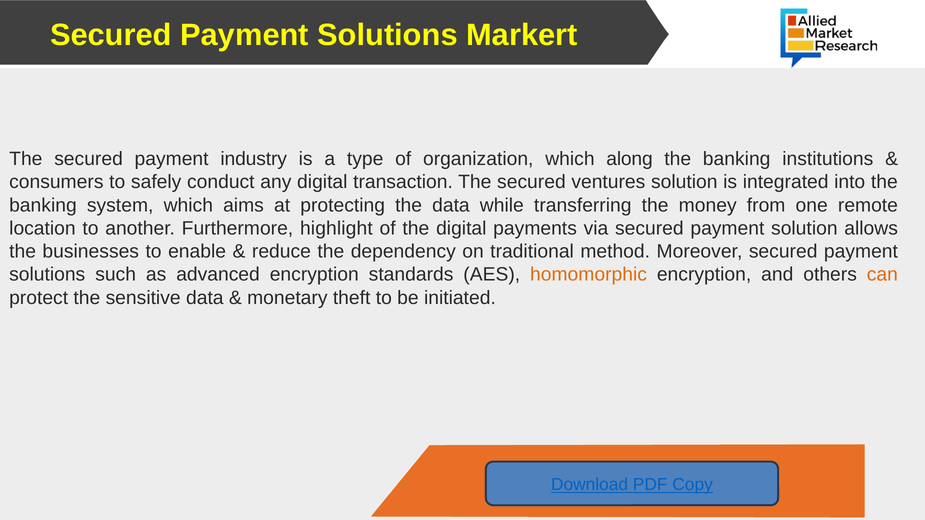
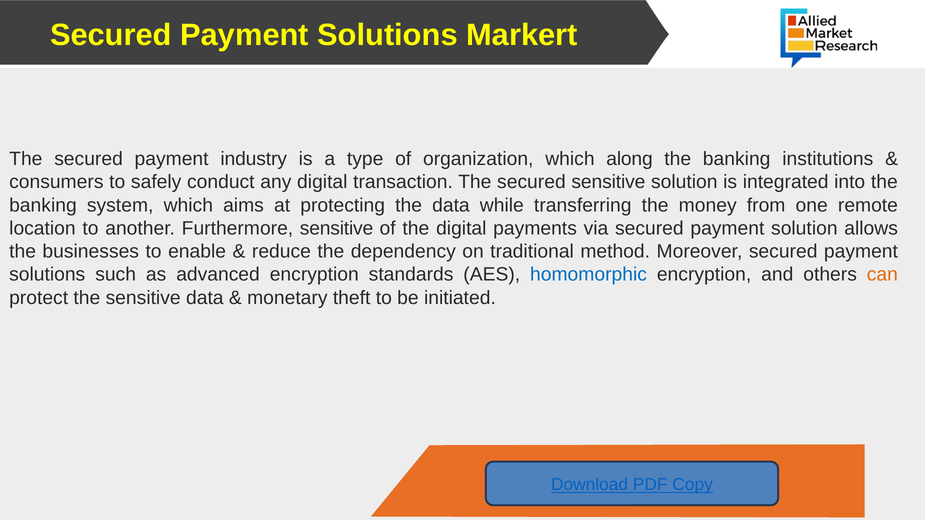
secured ventures: ventures -> sensitive
Furthermore highlight: highlight -> sensitive
homomorphic colour: orange -> blue
